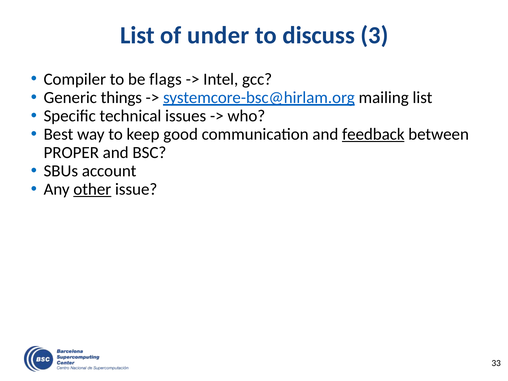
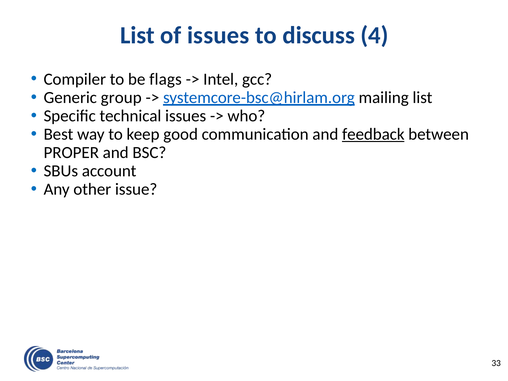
of under: under -> issues
3: 3 -> 4
things: things -> group
other underline: present -> none
